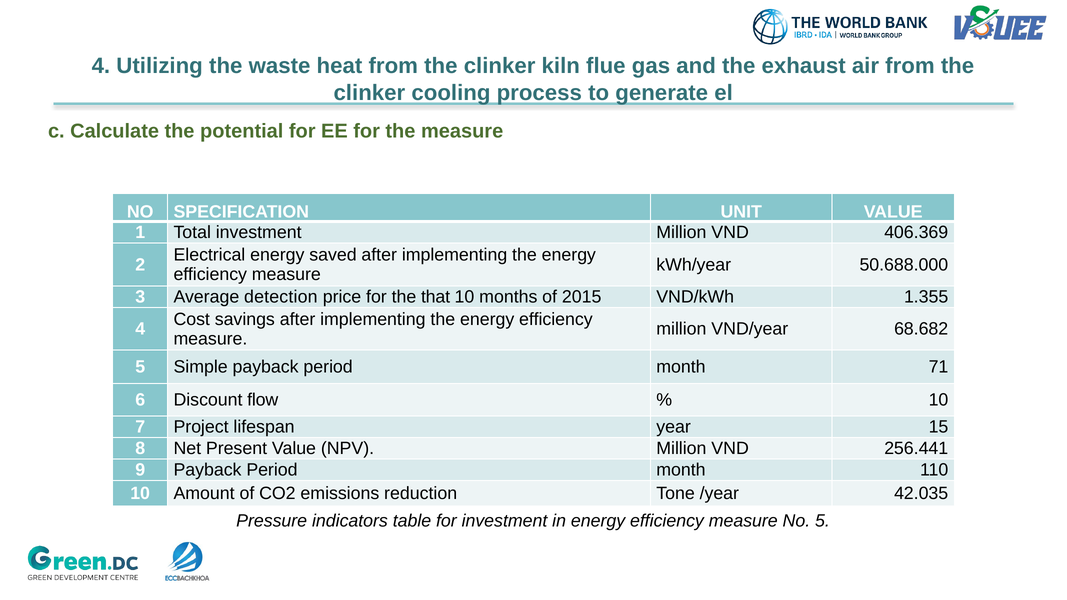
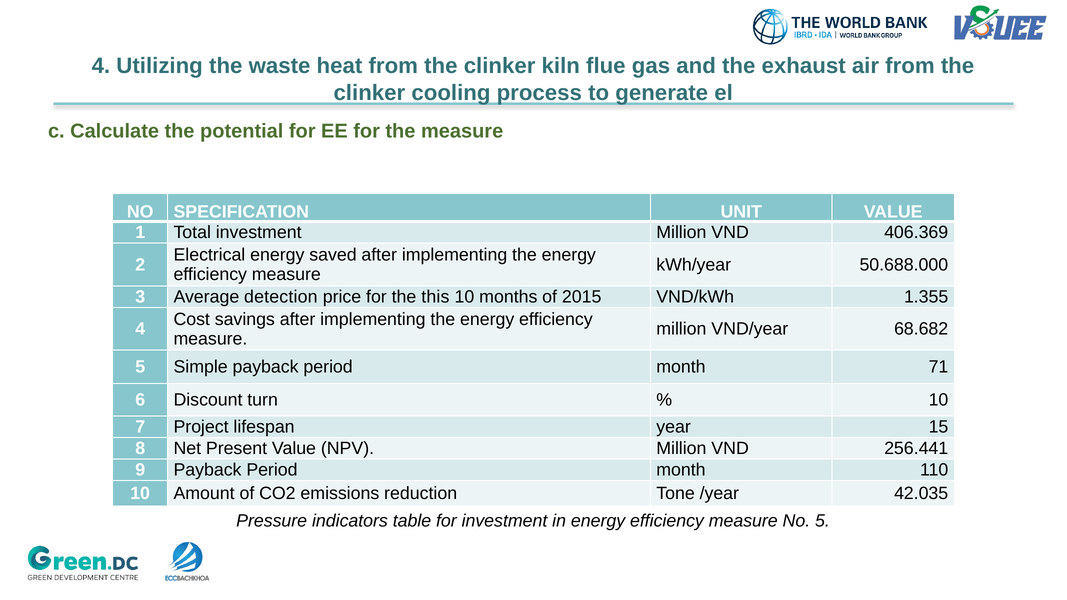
that: that -> this
flow: flow -> turn
